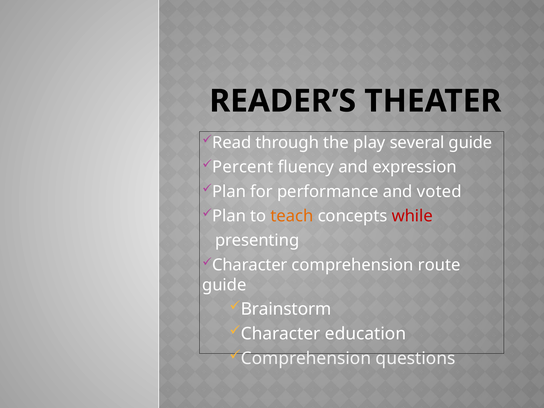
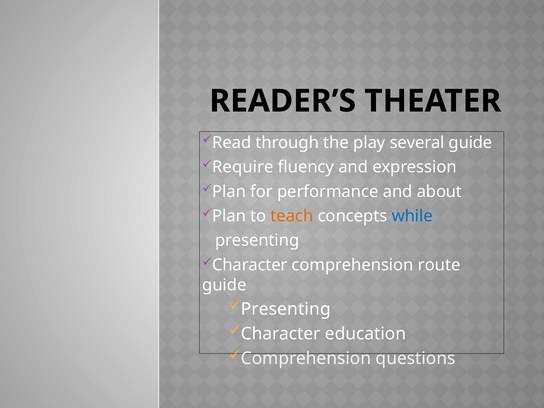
Percent: Percent -> Require
voted: voted -> about
while colour: red -> blue
Brainstorm at (286, 309): Brainstorm -> Presenting
